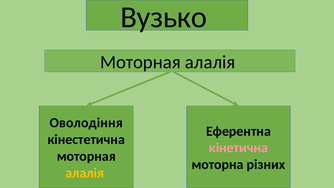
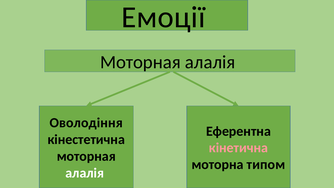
Вузько: Вузько -> Емоції
різних: різних -> типом
алалія at (85, 173) colour: yellow -> white
